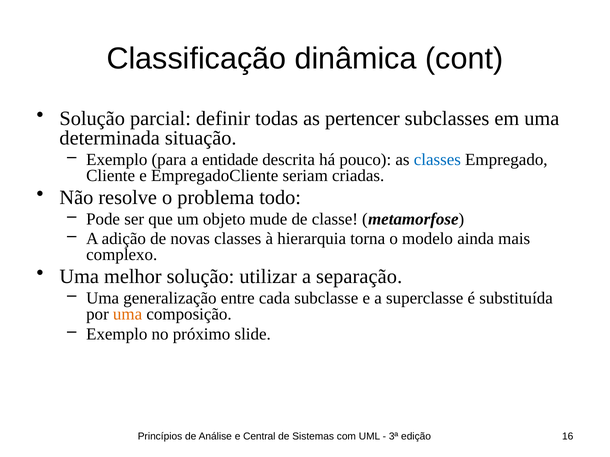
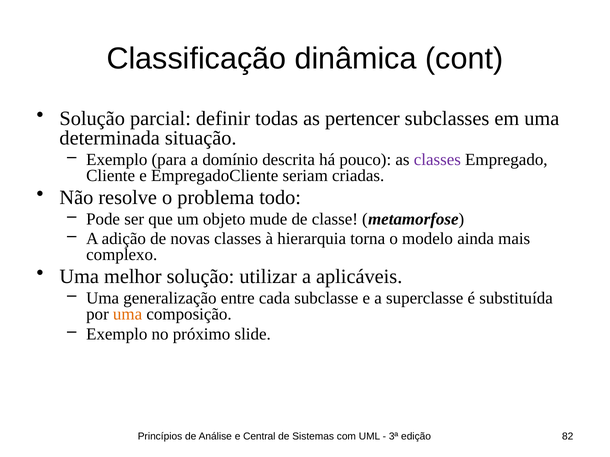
entidade: entidade -> domínio
classes at (437, 160) colour: blue -> purple
separação: separação -> aplicáveis
16: 16 -> 82
